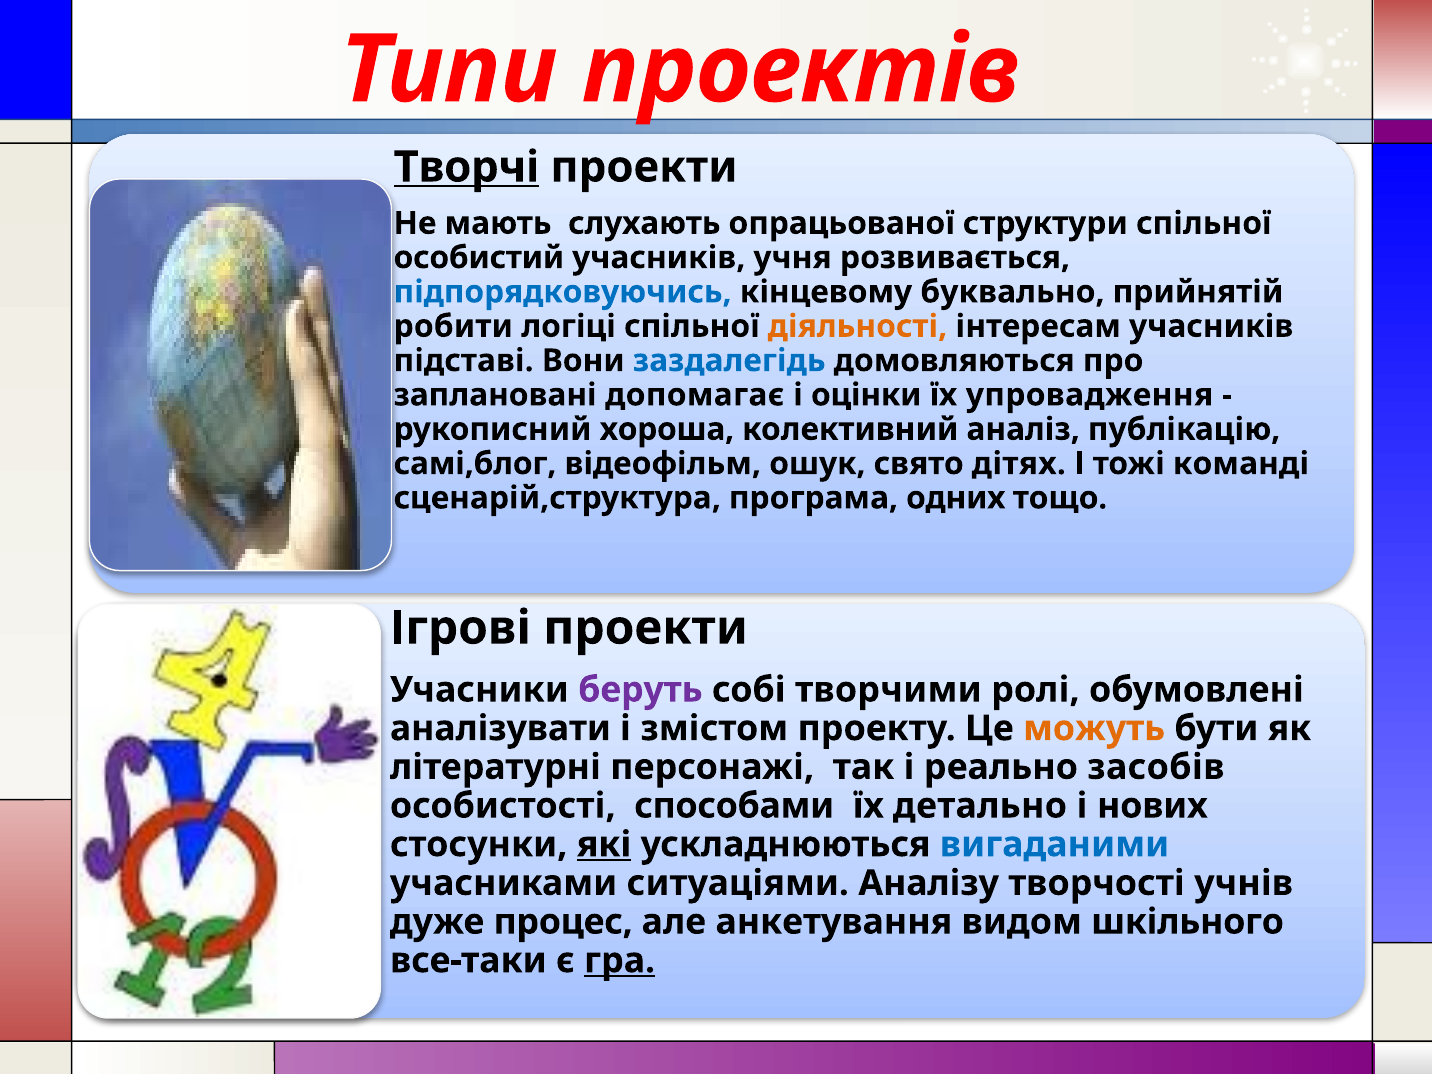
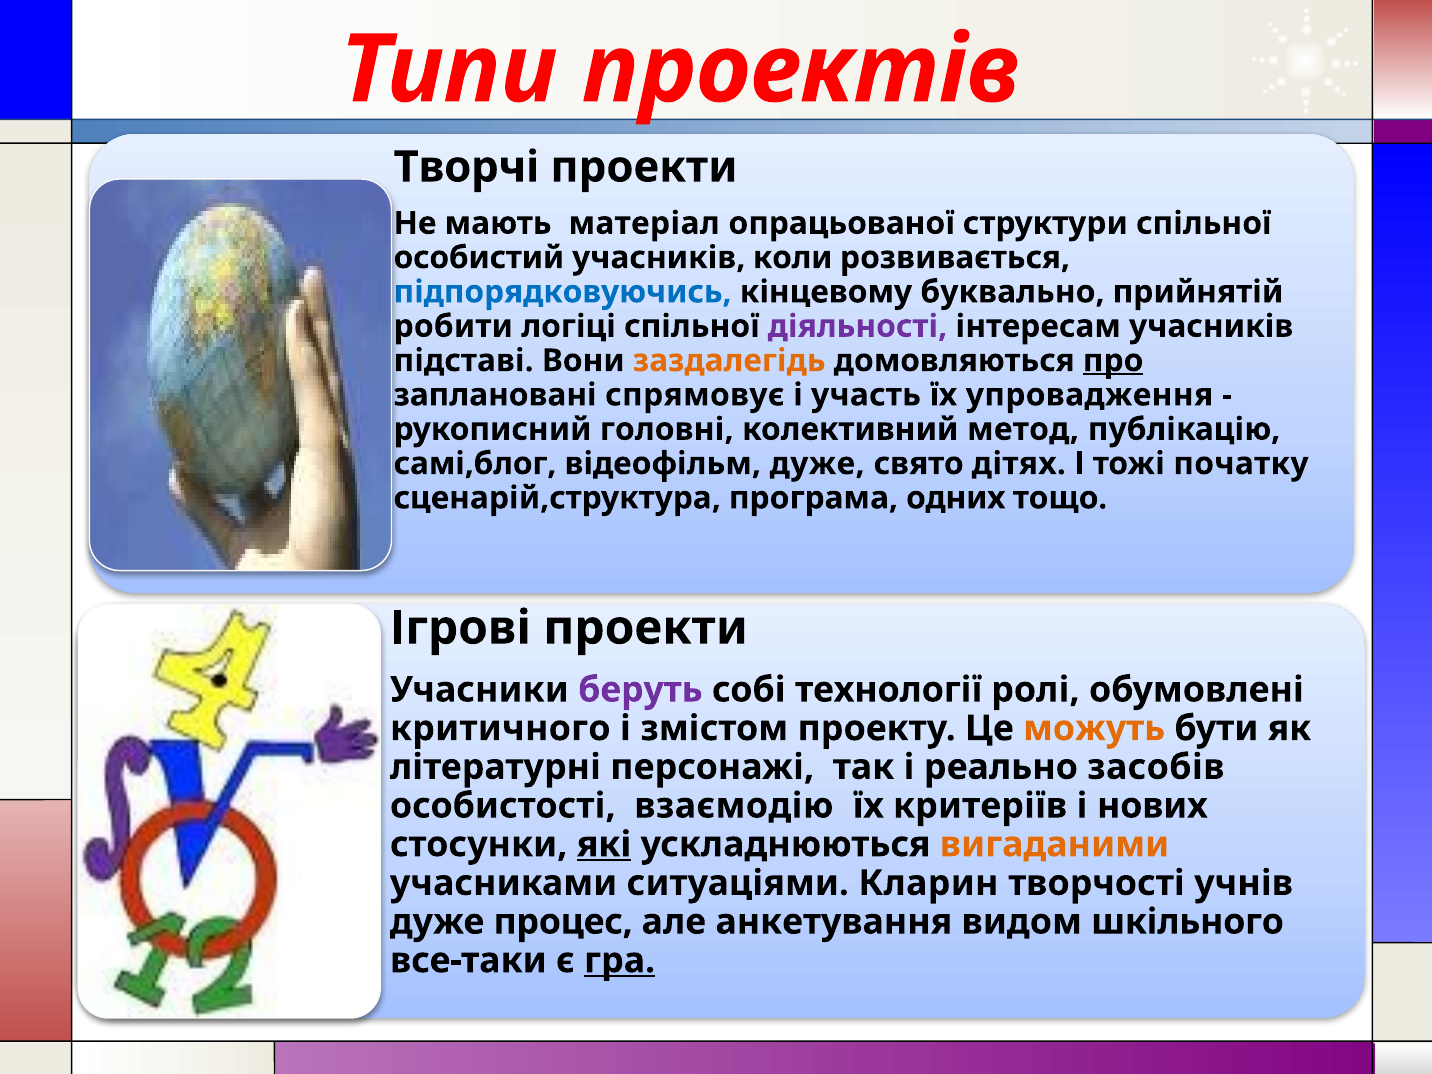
Творчі underline: present -> none
слухають: слухають -> матеріал
учня: учня -> коли
діяльності colour: orange -> purple
заздалегідь colour: blue -> orange
про underline: none -> present
допомагає: допомагає -> спрямовує
оцінки: оцінки -> участь
хороша: хороша -> головні
аналіз: аналіз -> метод
відеофільм ошук: ошук -> дуже
команді: команді -> початку
творчими: творчими -> технології
аналізувати: аналізувати -> критичного
способами: способами -> взаємодію
детально: детально -> критеріїв
вигаданими colour: blue -> orange
Аналізу: Аналізу -> Кларин
